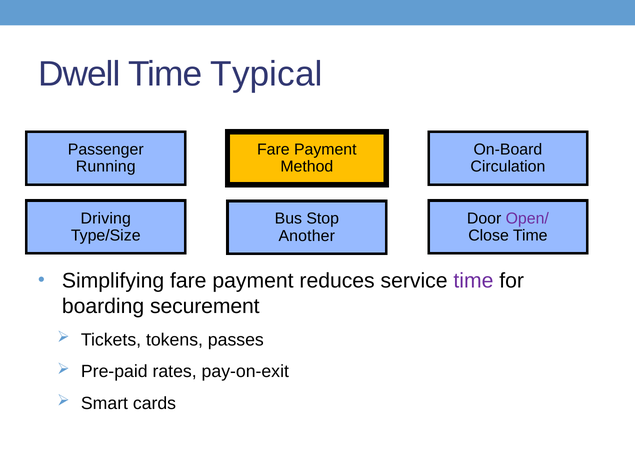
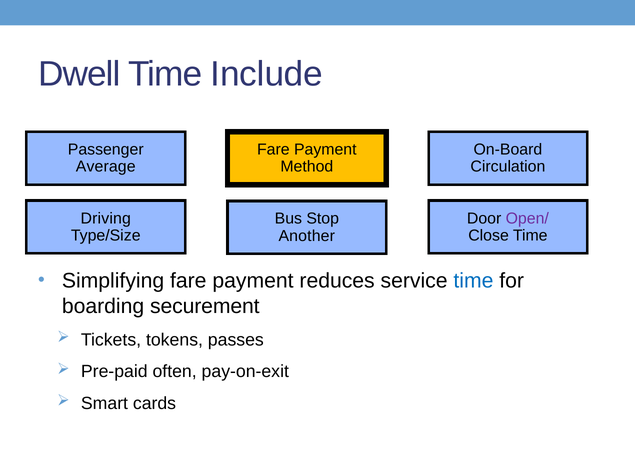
Typical: Typical -> Include
Running: Running -> Average
time at (473, 281) colour: purple -> blue
rates: rates -> often
